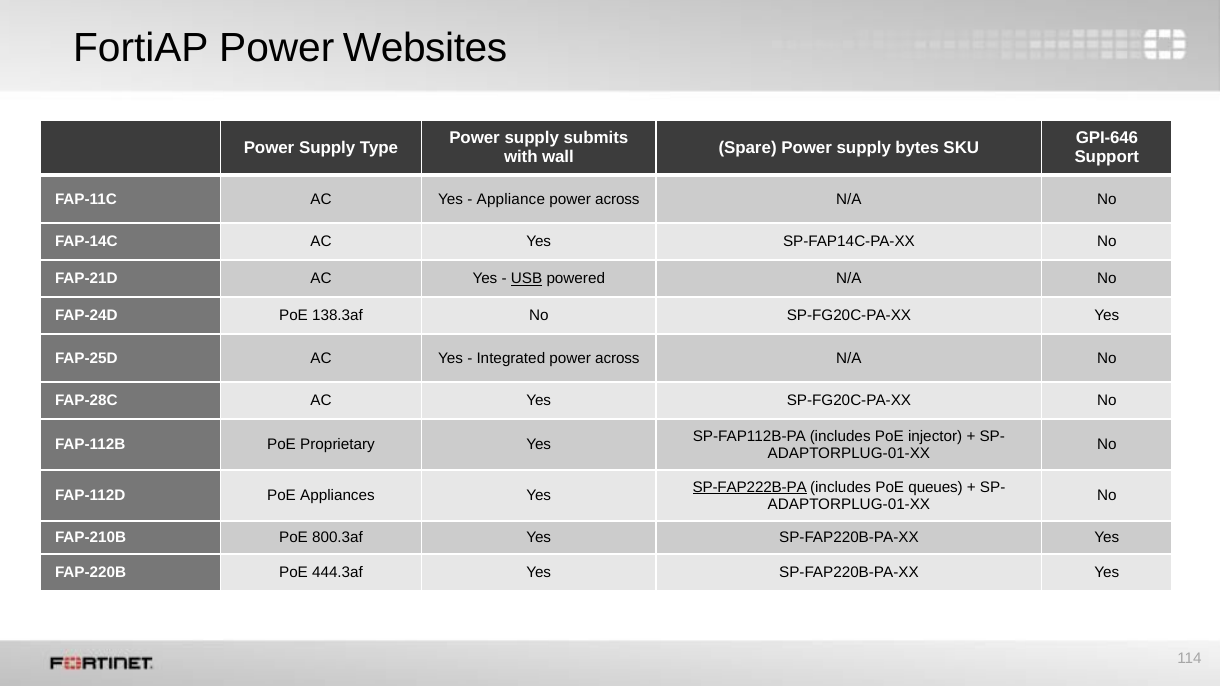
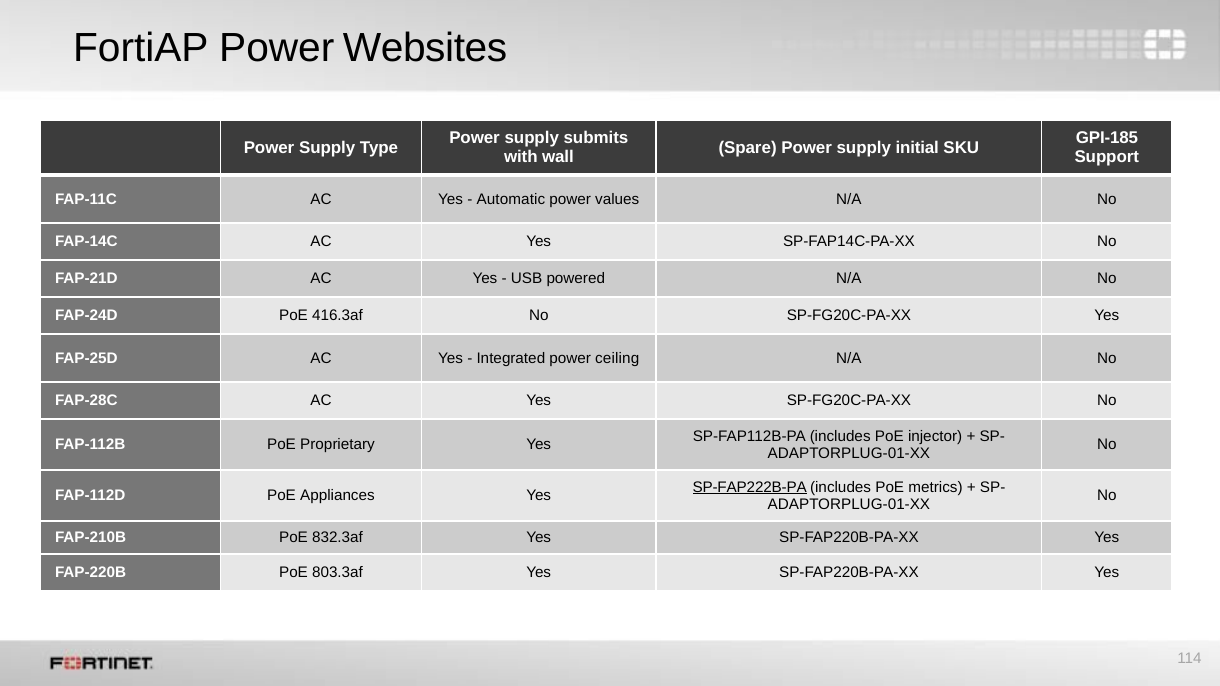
GPI-646: GPI-646 -> GPI-185
bytes: bytes -> initial
Appliance: Appliance -> Automatic
across at (617, 199): across -> values
USB underline: present -> none
138.3af: 138.3af -> 416.3af
Integrated power across: across -> ceiling
queues: queues -> metrics
800.3af: 800.3af -> 832.3af
444.3af: 444.3af -> 803.3af
